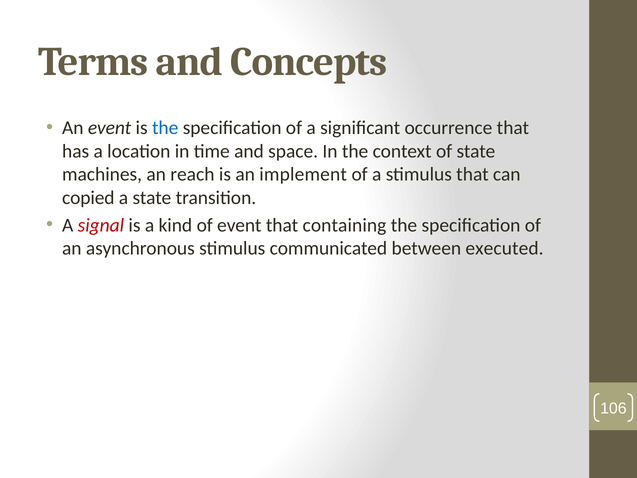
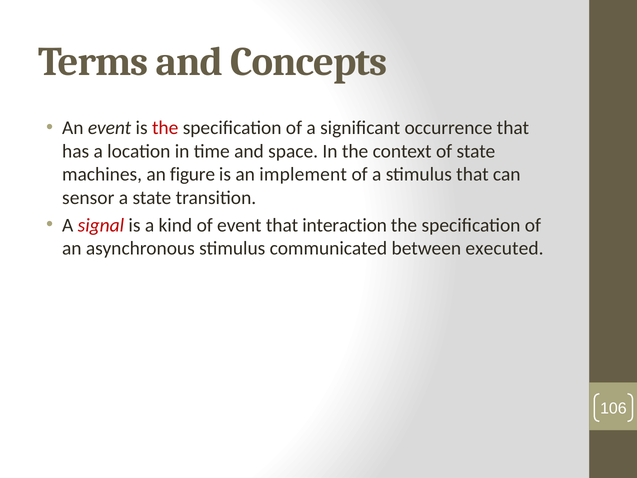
the at (165, 128) colour: blue -> red
reach: reach -> figure
copied: copied -> sensor
containing: containing -> interaction
